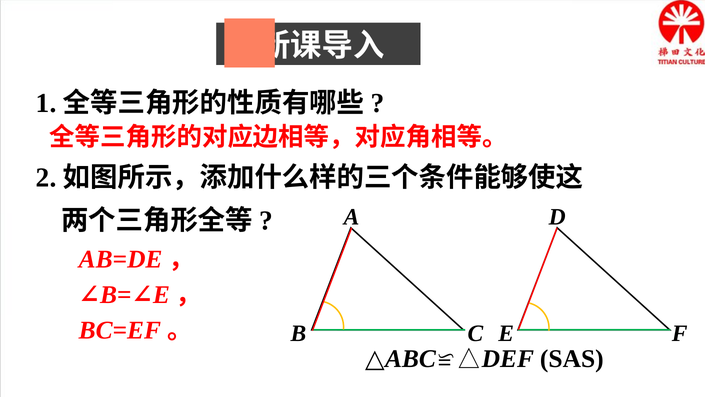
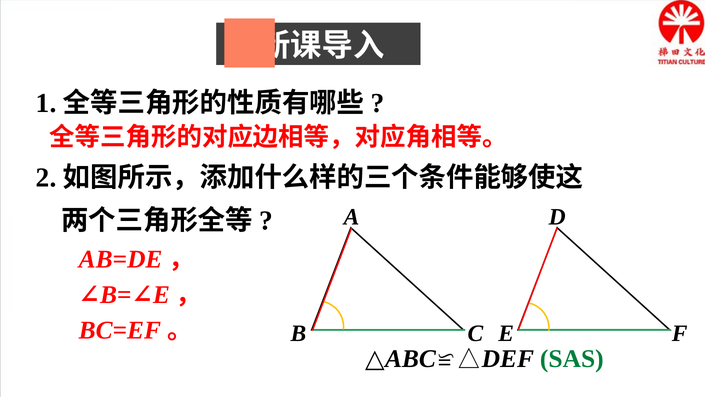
SAS colour: black -> green
